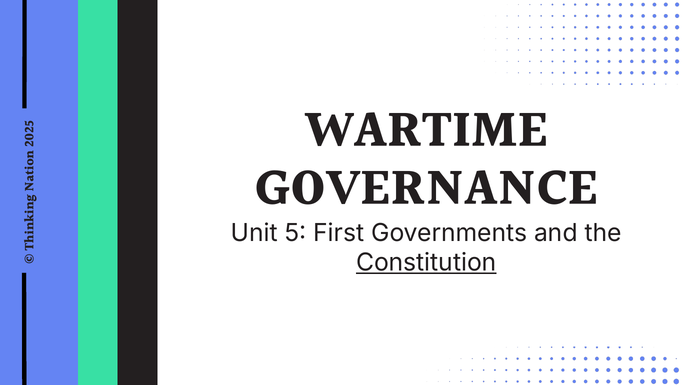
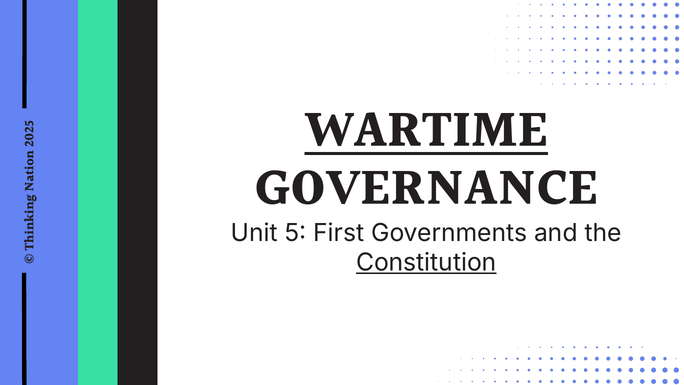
WARTIME underline: none -> present
